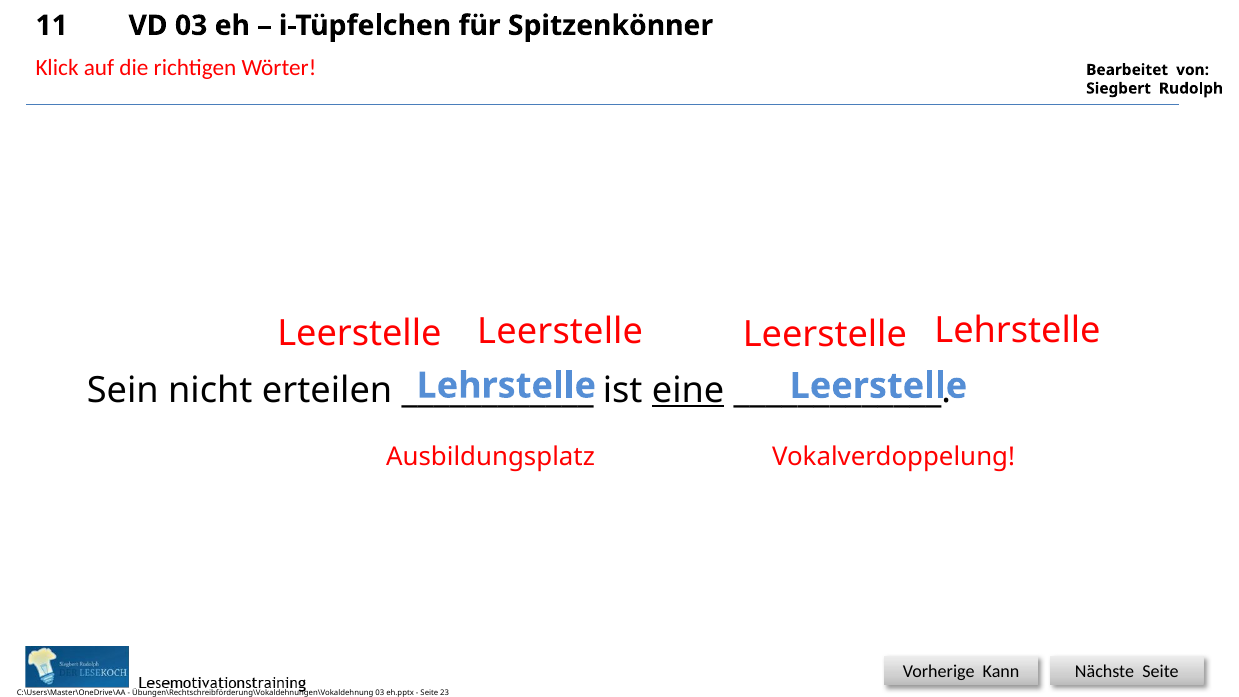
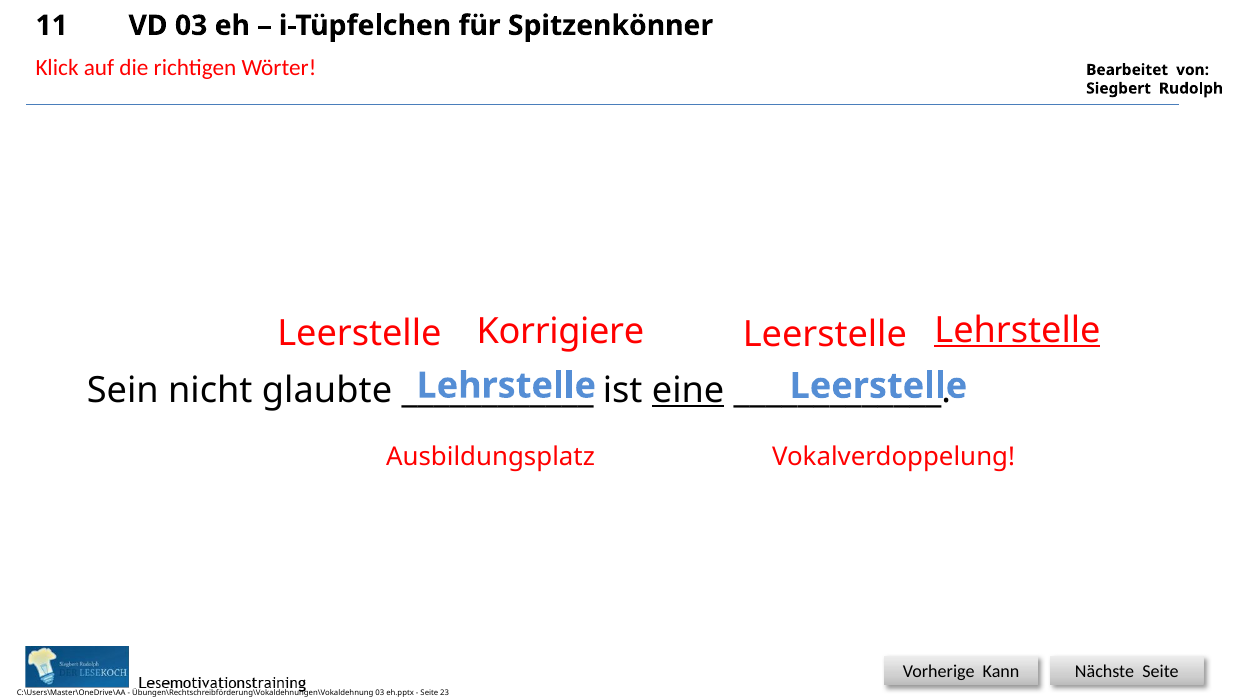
Leerstelle at (560, 332): Leerstelle -> Korrigiere
Lehrstelle at (1017, 331) underline: none -> present
erteilen: erteilen -> glaubte
